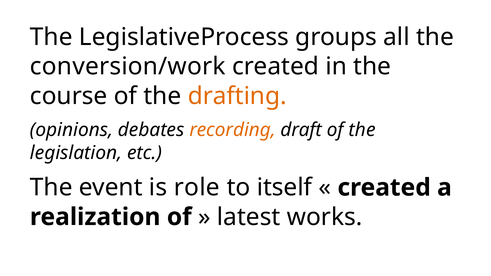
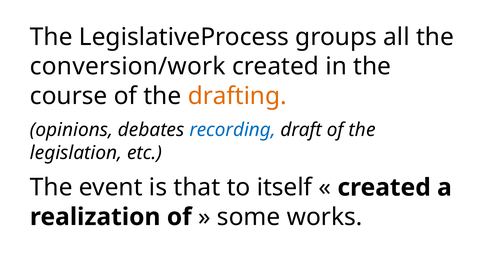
recording colour: orange -> blue
role: role -> that
latest: latest -> some
